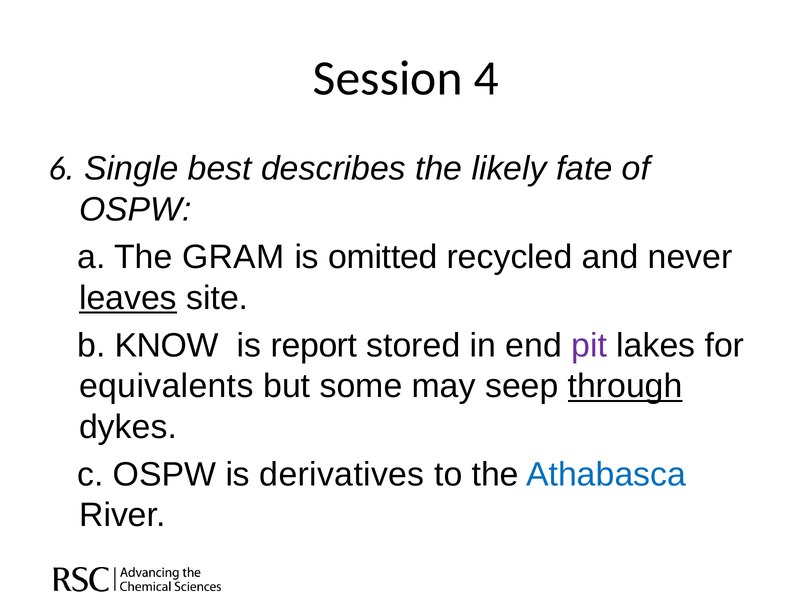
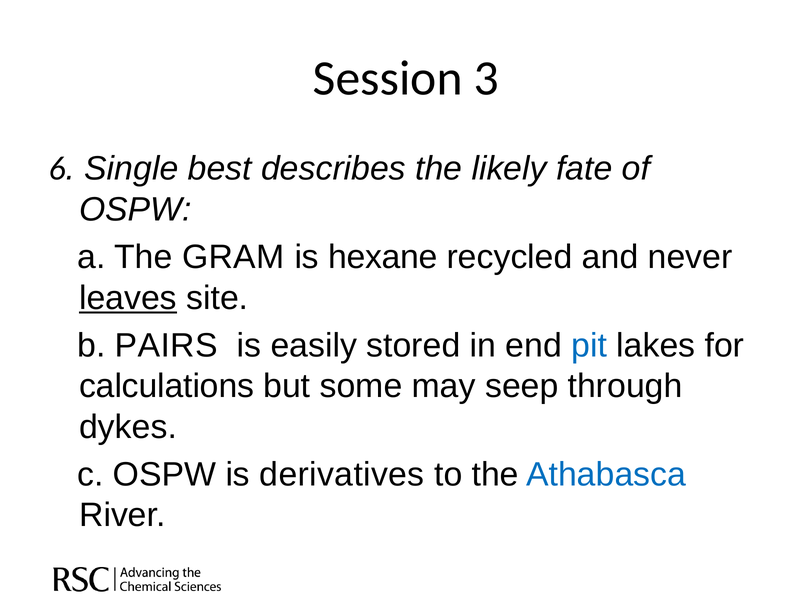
4: 4 -> 3
omitted: omitted -> hexane
KNOW: KNOW -> PAIRS
report: report -> easily
pit colour: purple -> blue
equivalents: equivalents -> calculations
through underline: present -> none
